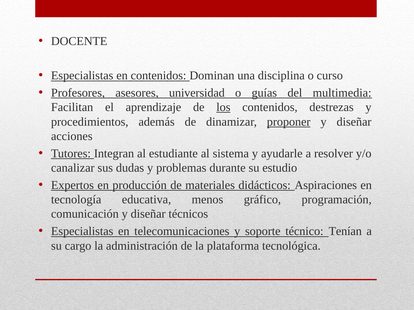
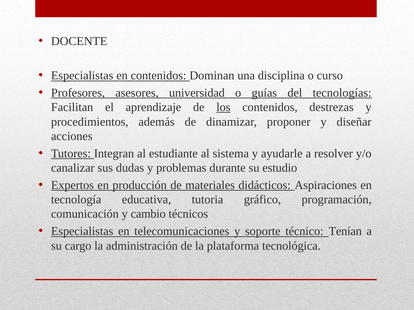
multimedia: multimedia -> tecnologías
proponer underline: present -> none
menos: menos -> tutoria
comunicación y diseñar: diseñar -> cambio
